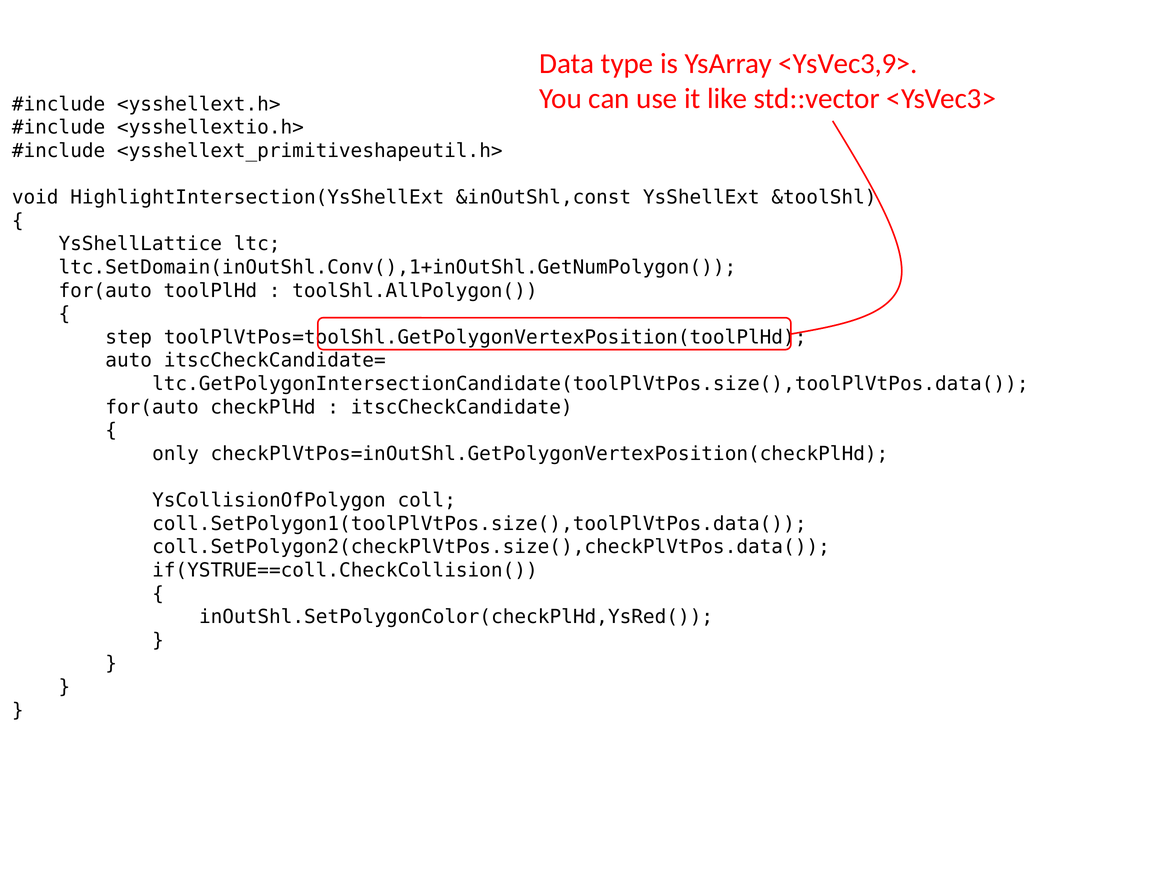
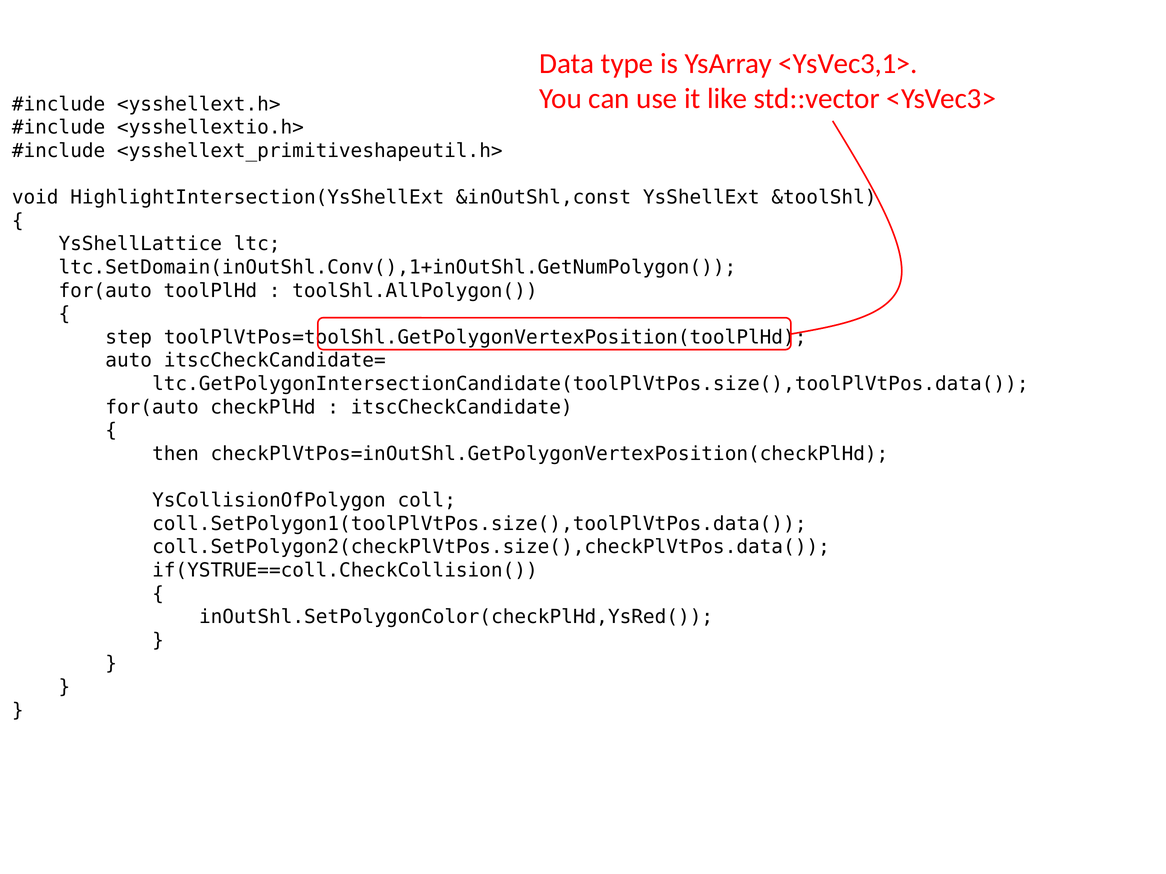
<YsVec3,9>: <YsVec3,9> -> <YsVec3,1>
only: only -> then
